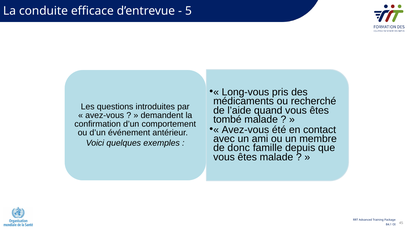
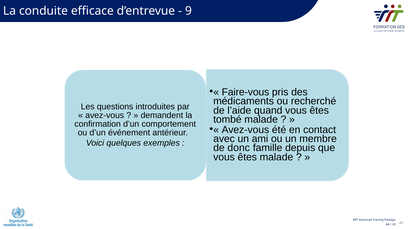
5: 5 -> 9
Long-vous: Long-vous -> Faire-vous
